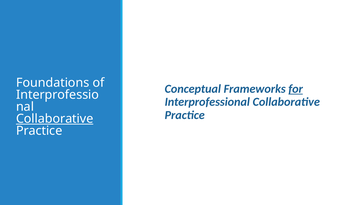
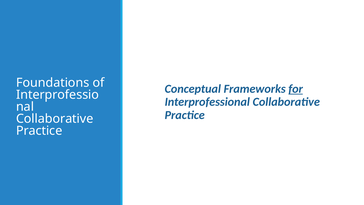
Collaborative at (55, 119) underline: present -> none
